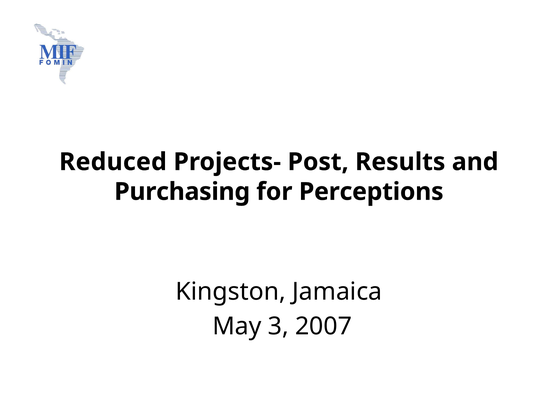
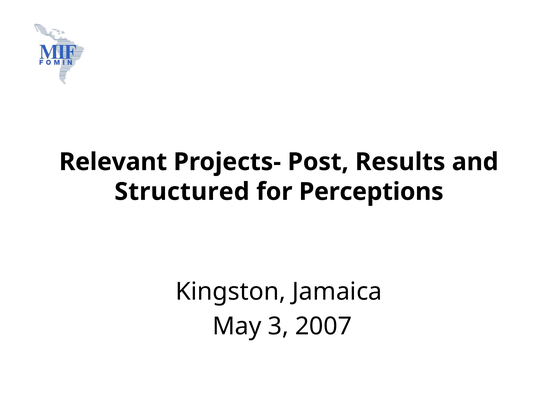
Reduced: Reduced -> Relevant
Purchasing: Purchasing -> Structured
